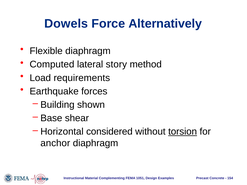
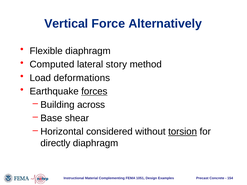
Dowels: Dowels -> Vertical
requirements: requirements -> deformations
forces underline: none -> present
shown: shown -> across
anchor: anchor -> directly
